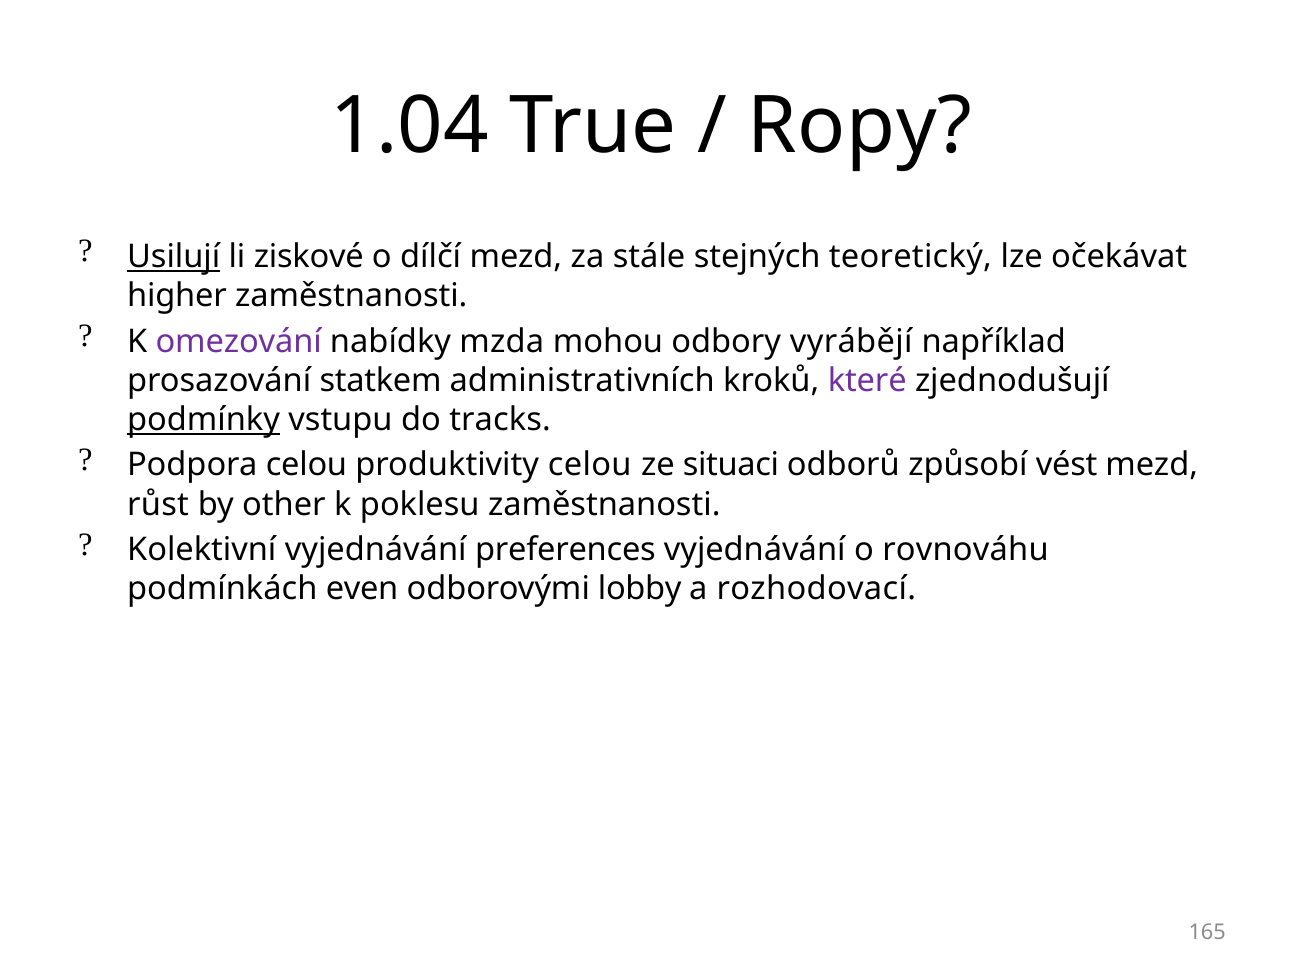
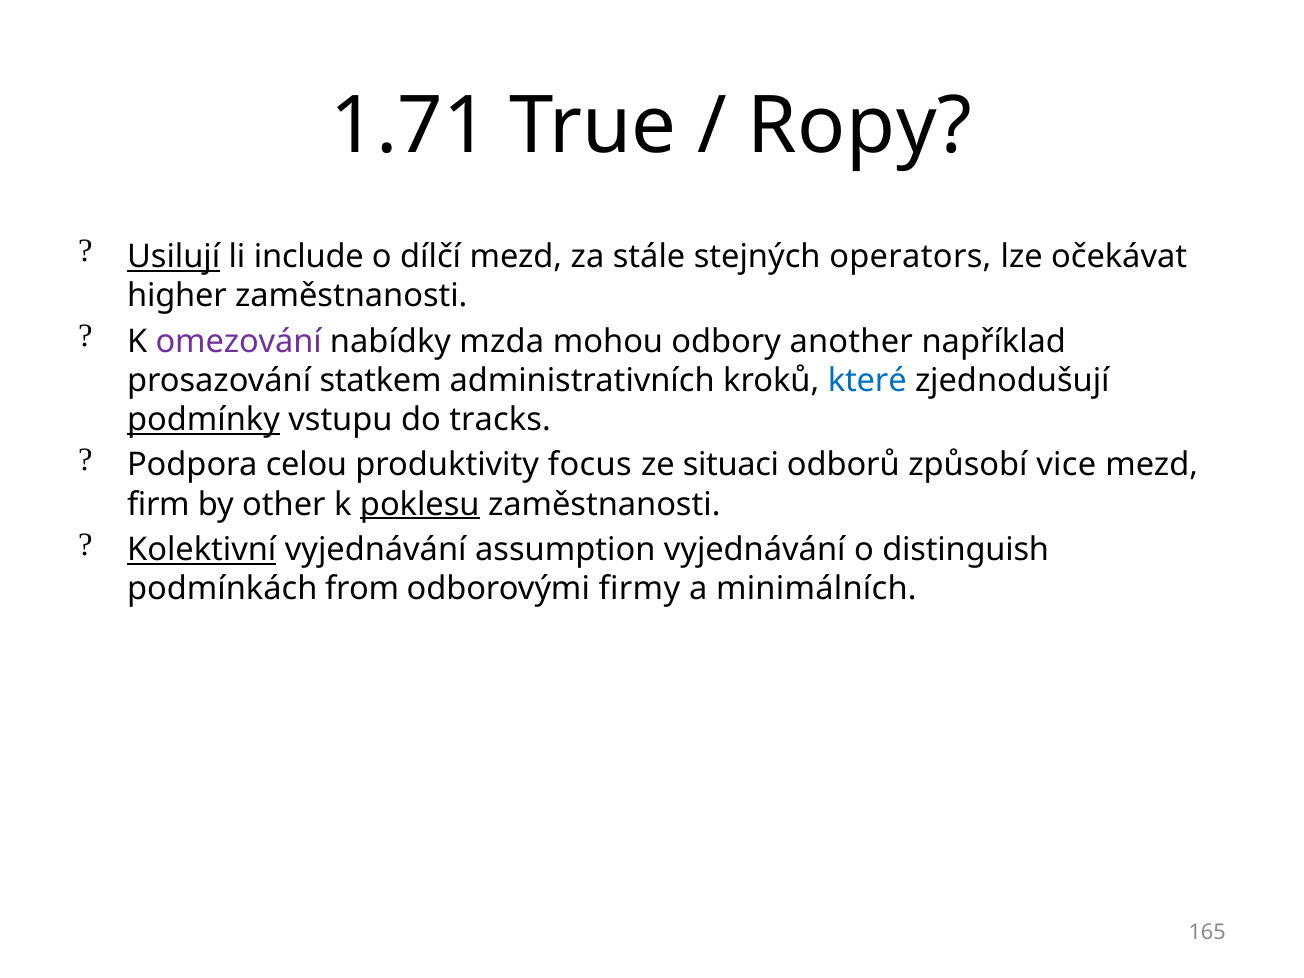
1.04: 1.04 -> 1.71
ziskové: ziskové -> include
teoretický: teoretický -> operators
vyrábějí: vyrábějí -> another
které colour: purple -> blue
produktivity celou: celou -> focus
vést: vést -> vice
růst: růst -> firm
poklesu underline: none -> present
Kolektivní underline: none -> present
preferences: preferences -> assumption
rovnováhu: rovnováhu -> distinguish
even: even -> from
lobby: lobby -> firmy
rozhodovací: rozhodovací -> minimálních
